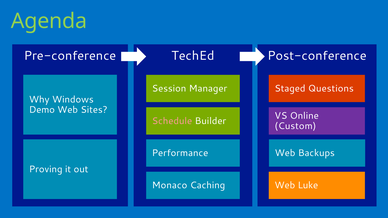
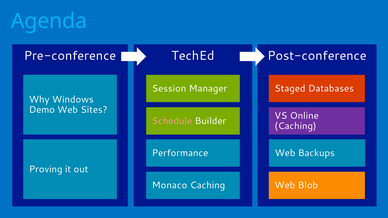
Agenda colour: light green -> light blue
Questions: Questions -> Databases
Custom at (295, 126): Custom -> Caching
Luke: Luke -> Blob
